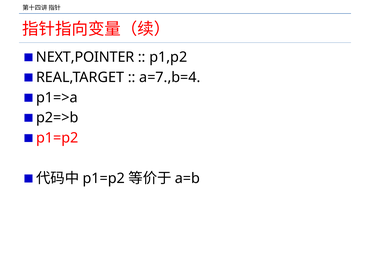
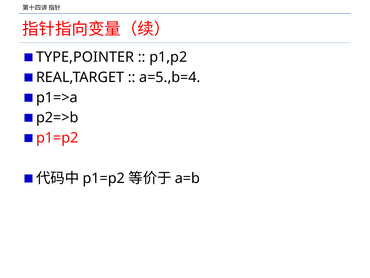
NEXT,POINTER: NEXT,POINTER -> TYPE,POINTER
a=7.,b=4: a=7.,b=4 -> a=5.,b=4
